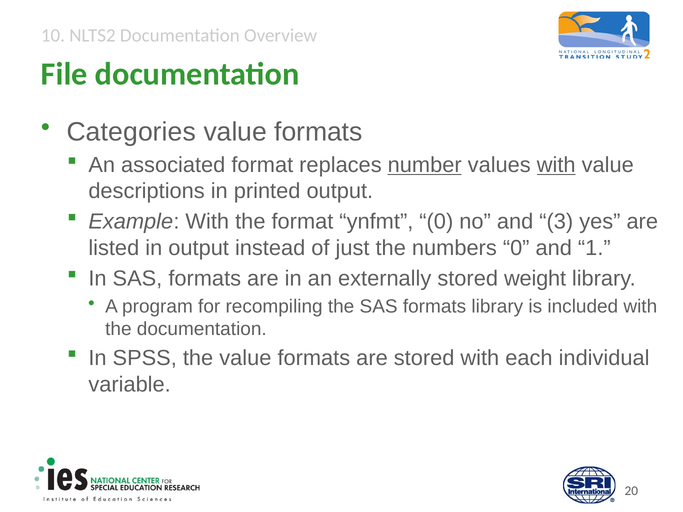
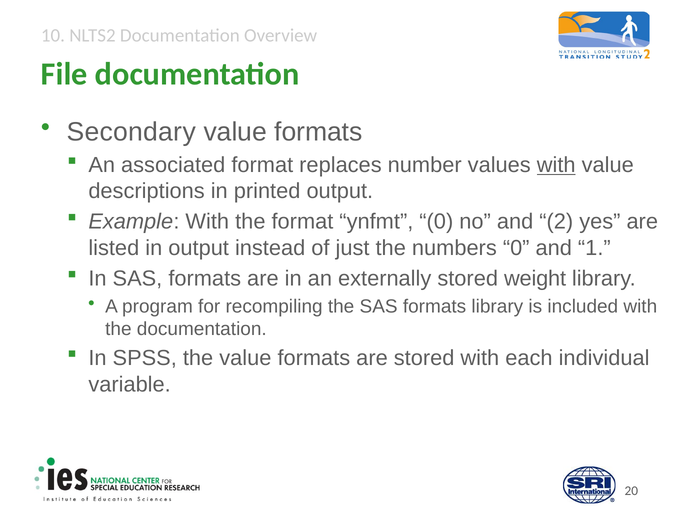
Categories: Categories -> Secondary
number underline: present -> none
3: 3 -> 2
